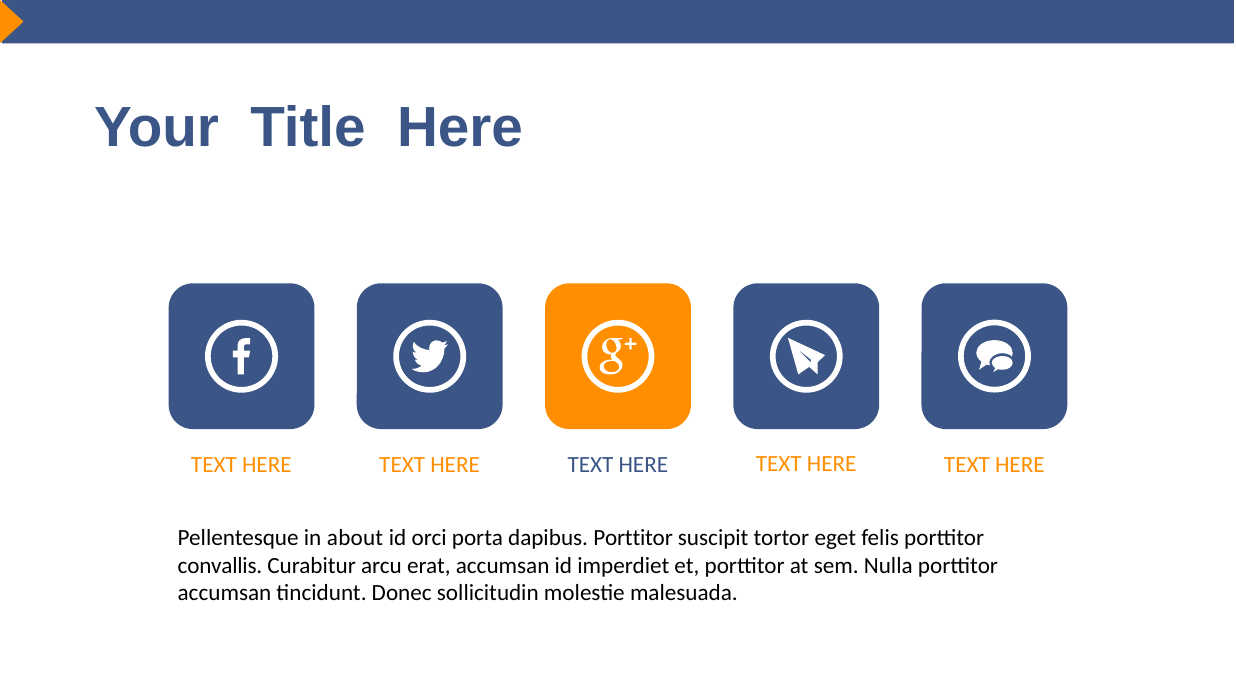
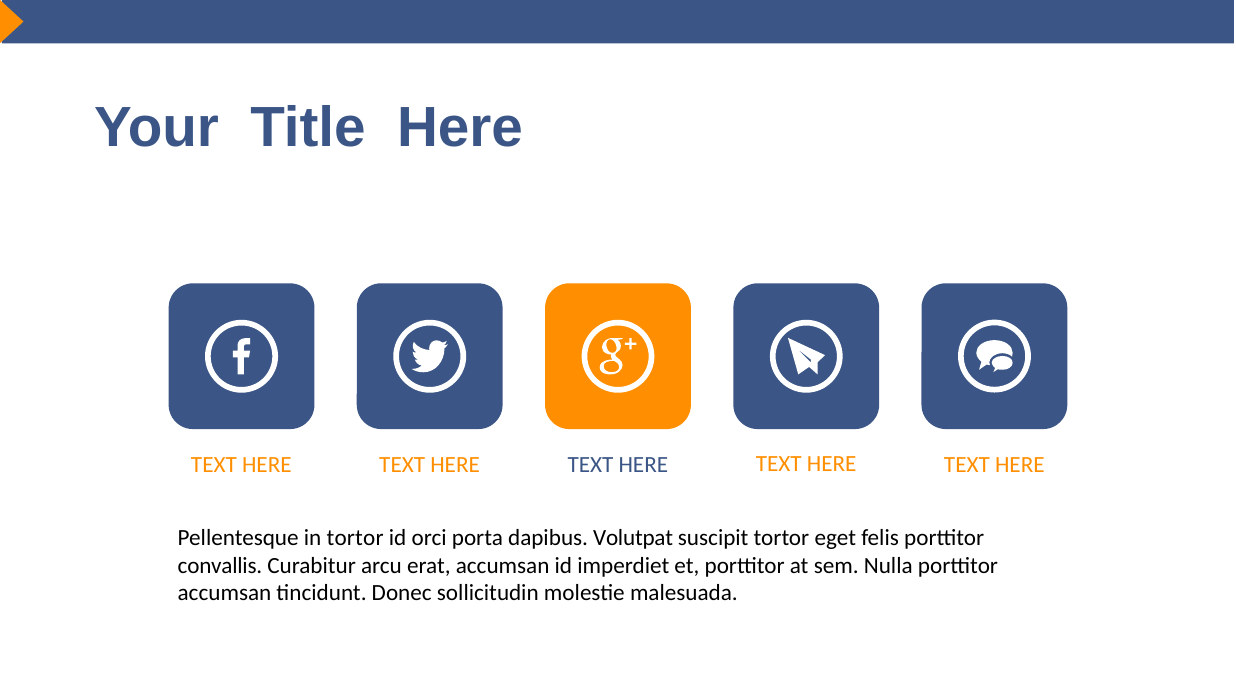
in about: about -> tortor
dapibus Porttitor: Porttitor -> Volutpat
